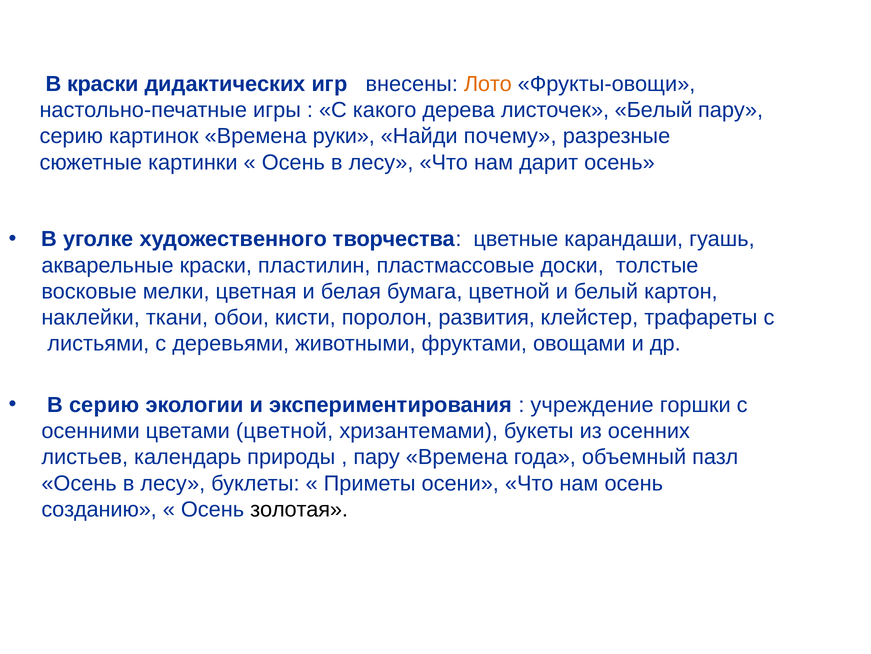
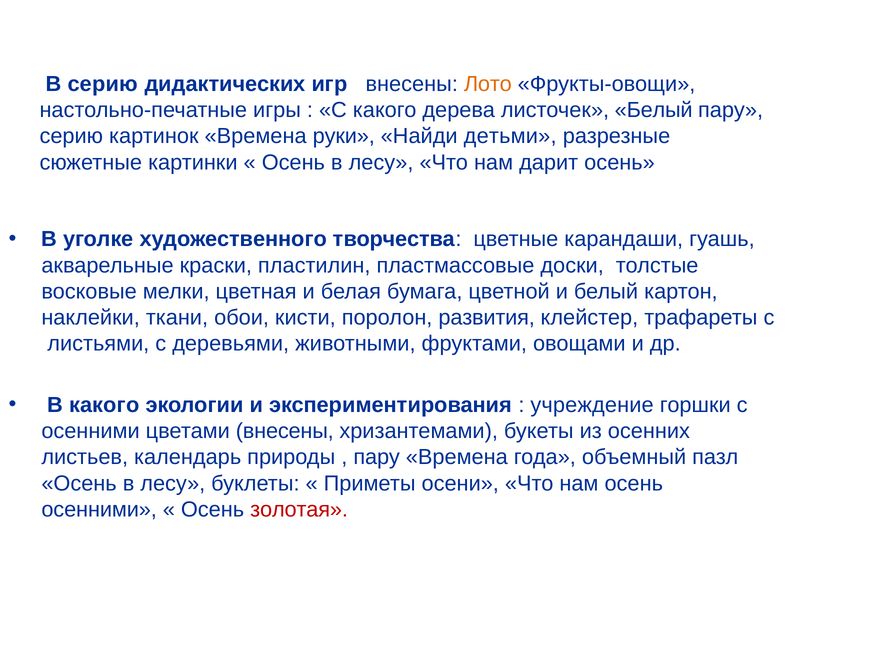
В краски: краски -> серию
почему: почему -> детьми
В серию: серию -> какого
цветами цветной: цветной -> внесены
созданию at (99, 509): созданию -> осенними
золотая colour: black -> red
